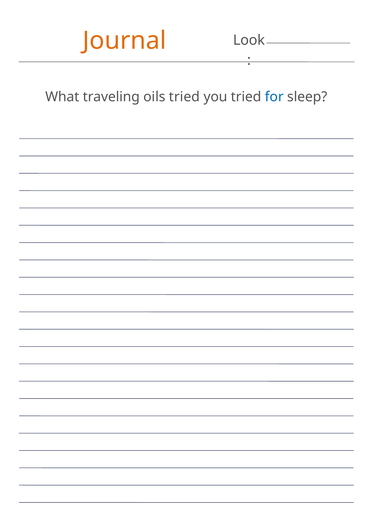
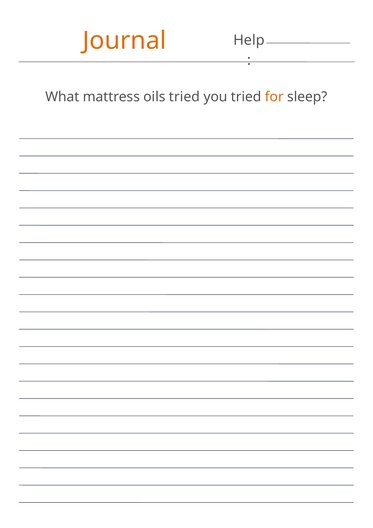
Look: Look -> Help
traveling: traveling -> mattress
for colour: blue -> orange
